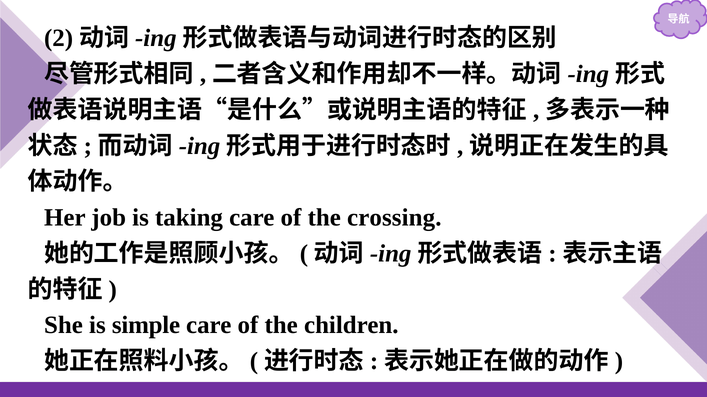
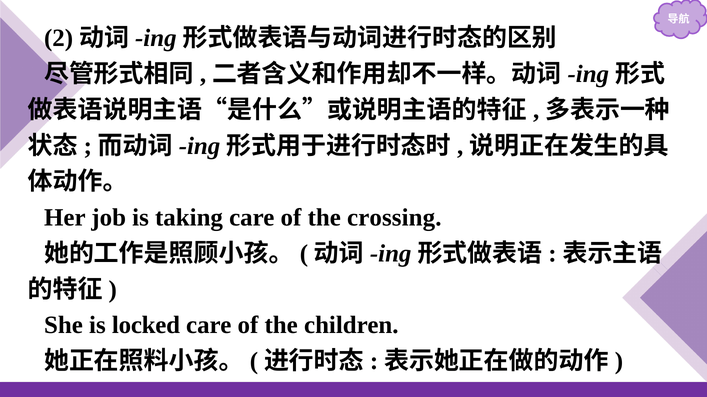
simple: simple -> locked
